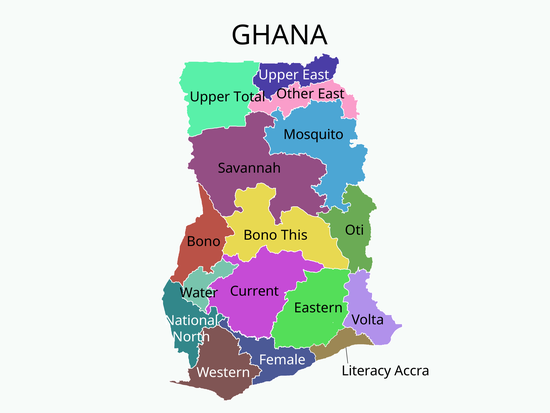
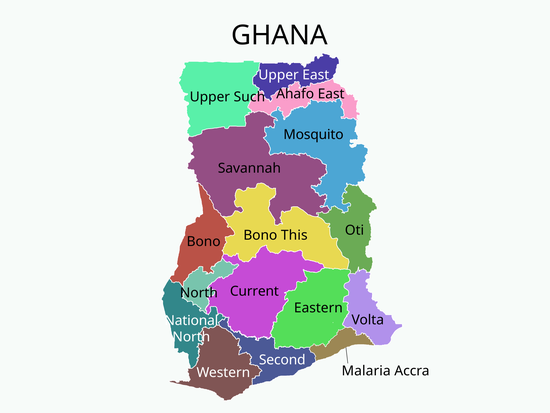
Other: Other -> Ahafo
Total: Total -> Such
Water at (199, 293): Water -> North
Female: Female -> Second
Literacy: Literacy -> Malaria
